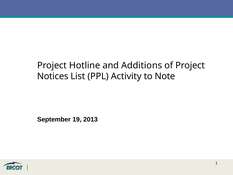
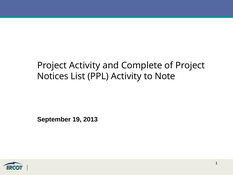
Project Hotline: Hotline -> Activity
Additions: Additions -> Complete
